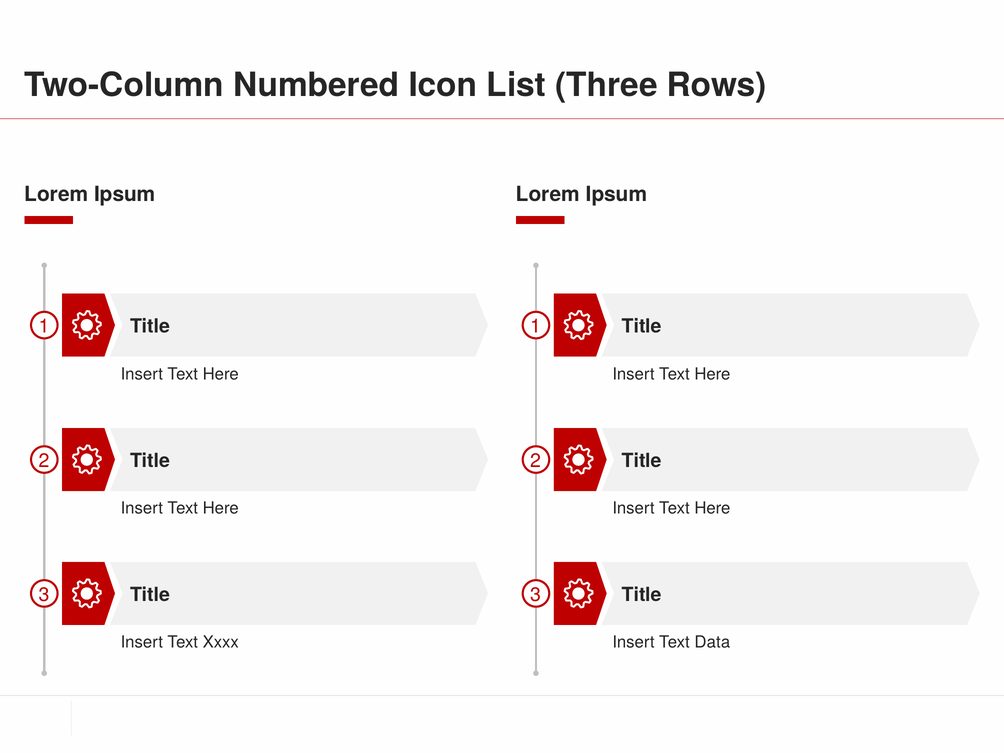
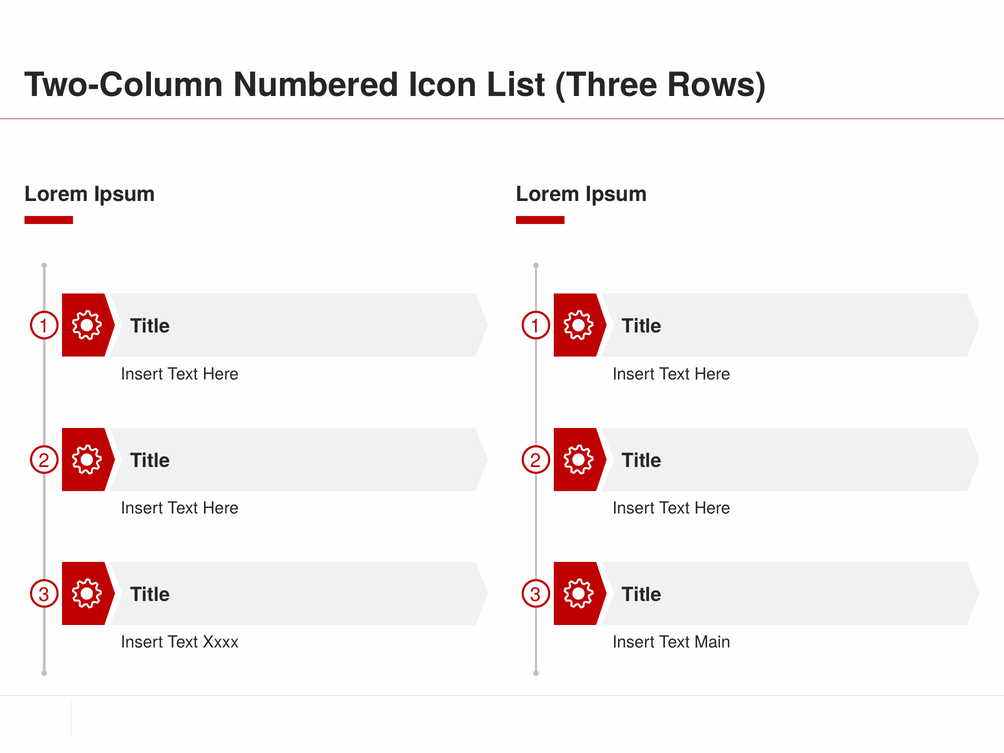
Data: Data -> Main
